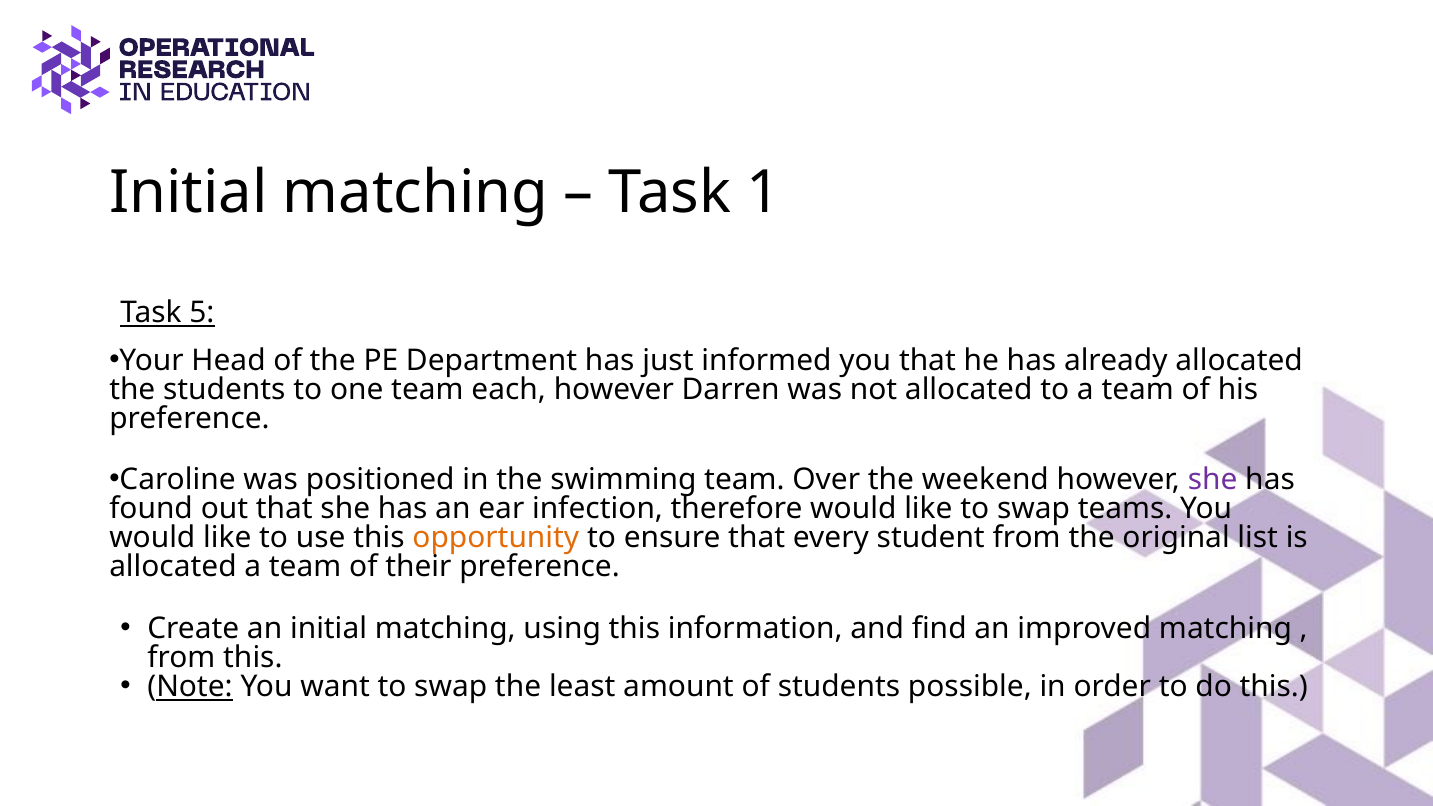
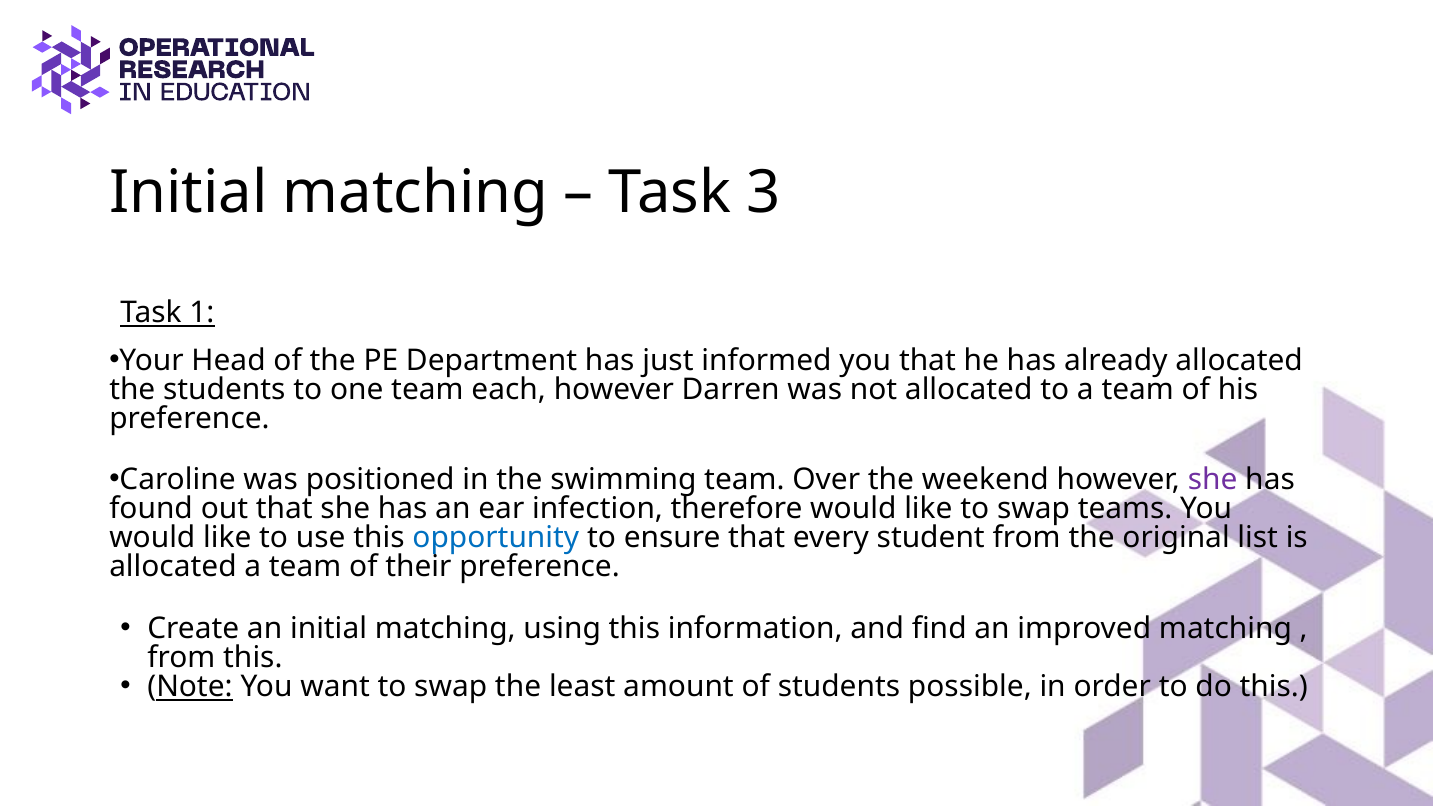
1: 1 -> 3
5: 5 -> 1
opportunity colour: orange -> blue
